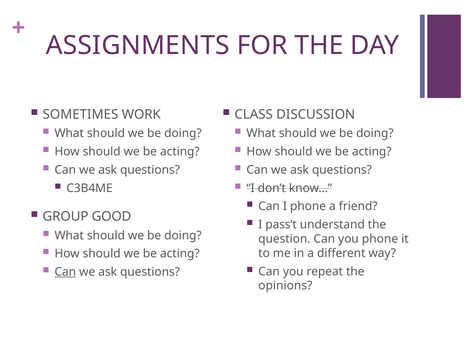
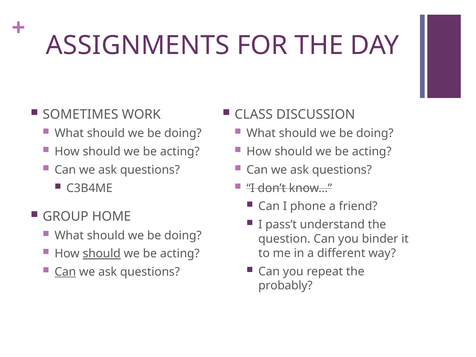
GOOD: GOOD -> HOME
you phone: phone -> binder
should at (102, 254) underline: none -> present
opinions: opinions -> probably
